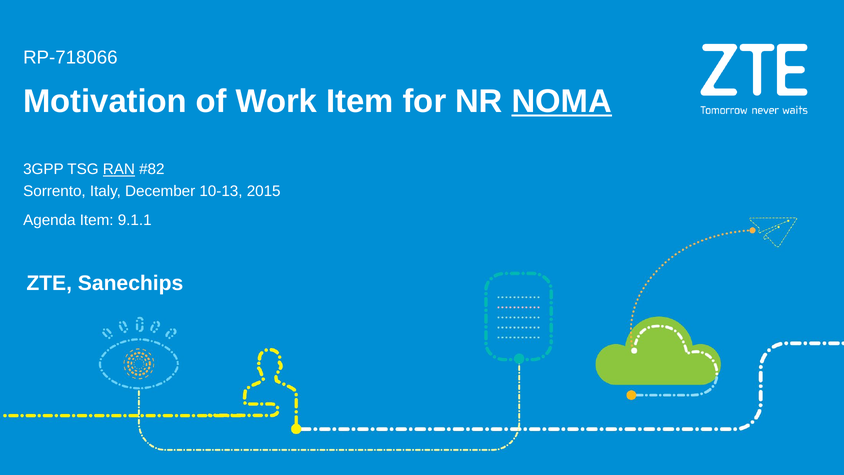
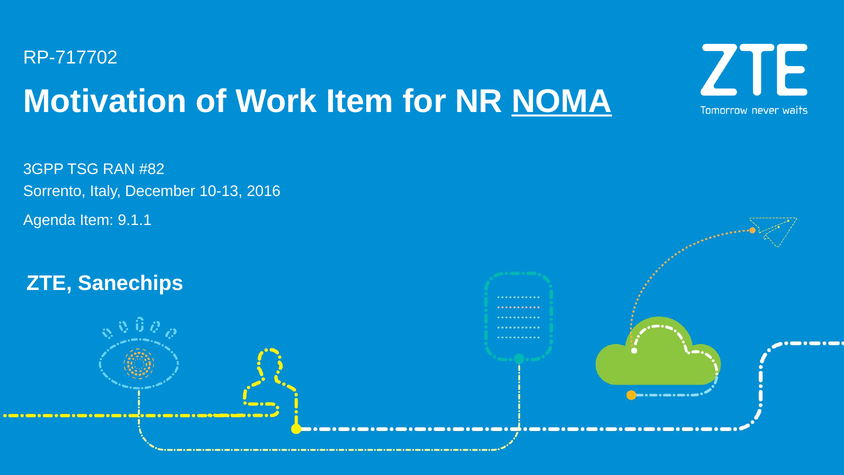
RP-718066: RP-718066 -> RP-717702
RAN underline: present -> none
2015: 2015 -> 2016
